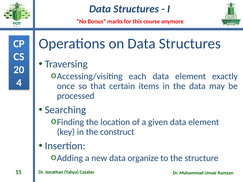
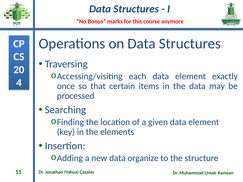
construct: construct -> elements
